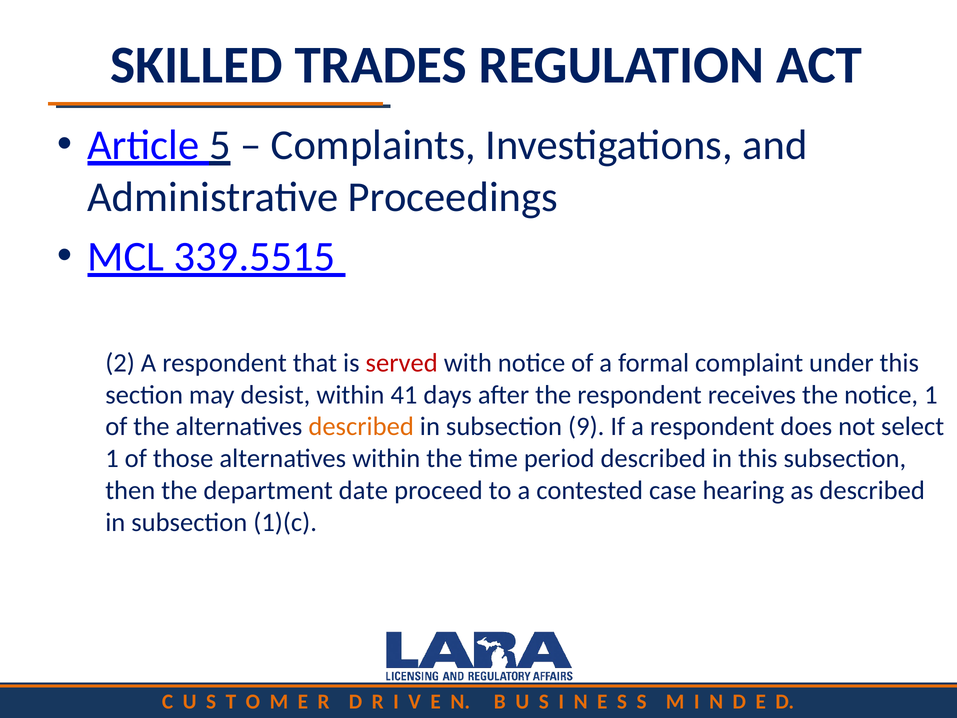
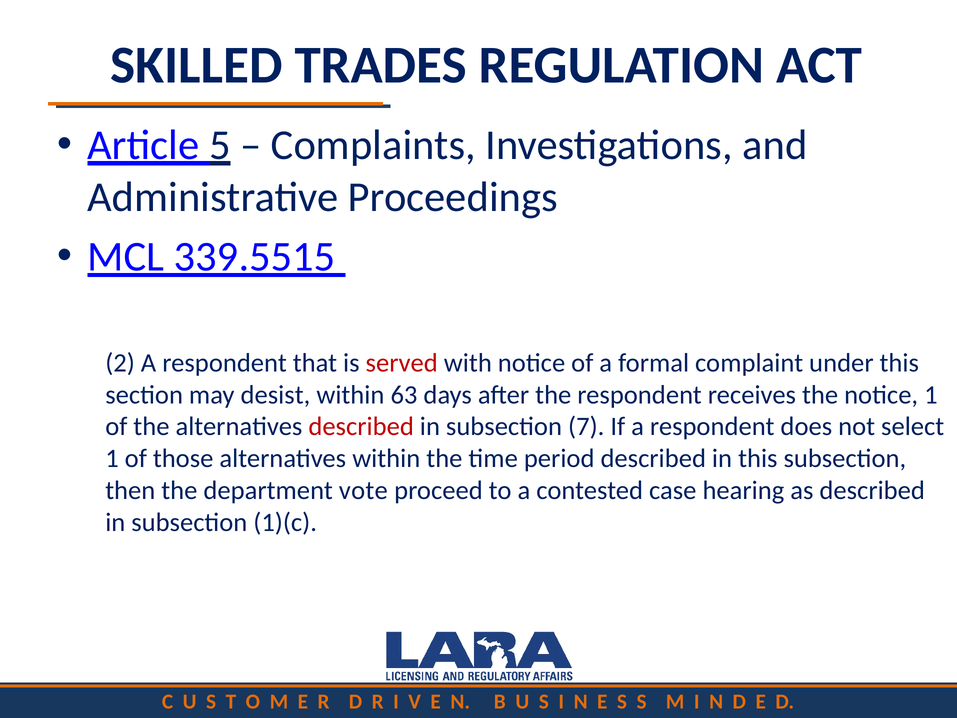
41: 41 -> 63
described at (361, 427) colour: orange -> red
9: 9 -> 7
date: date -> vote
